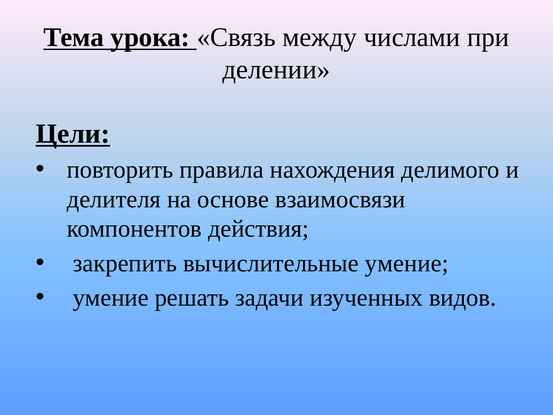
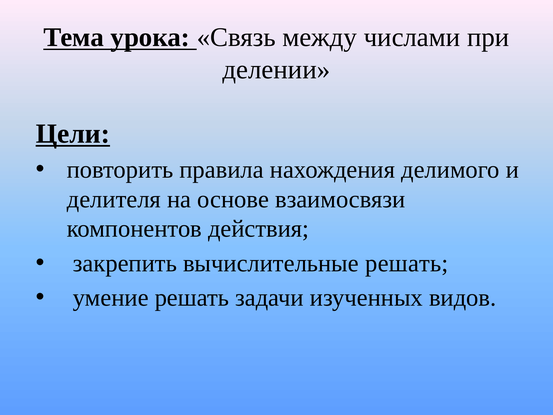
вычислительные умение: умение -> решать
